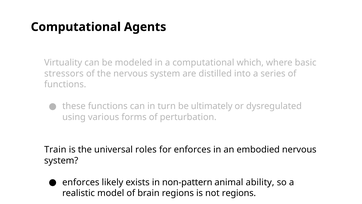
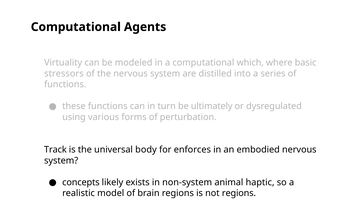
Train: Train -> Track
roles: roles -> body
enforces at (81, 182): enforces -> concepts
non-pattern: non-pattern -> non-system
ability: ability -> haptic
